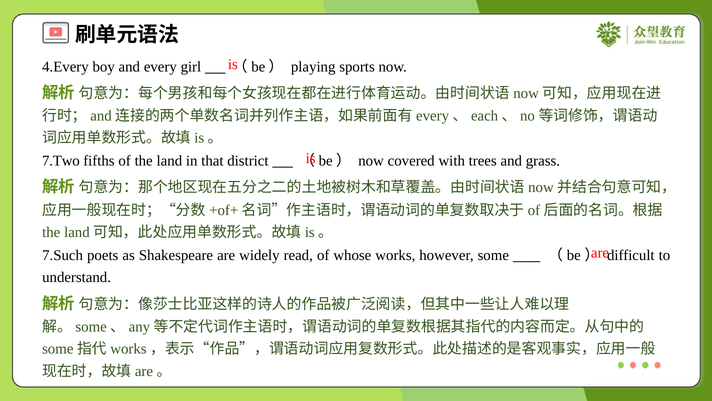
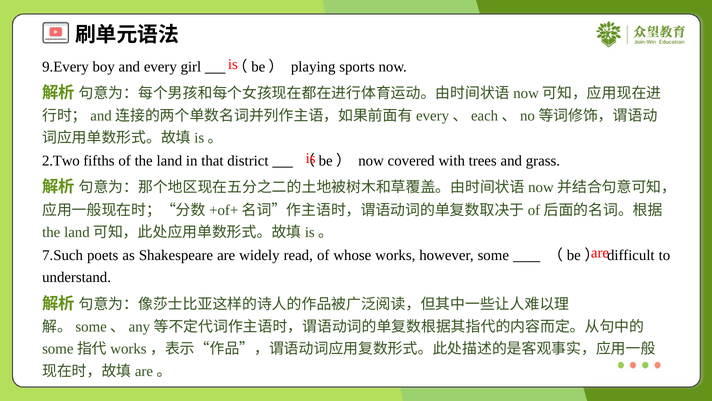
4.Every: 4.Every -> 9.Every
7.Two: 7.Two -> 2.Two
